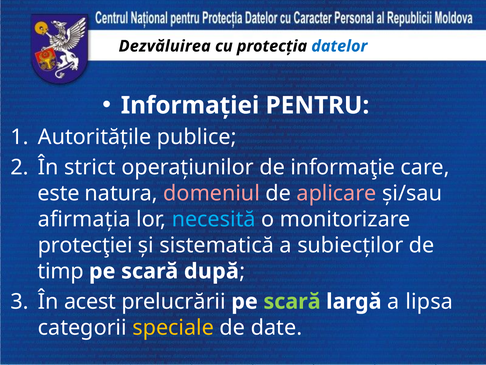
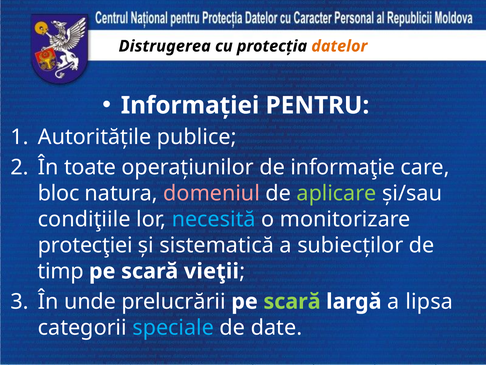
Dezvăluirea: Dezvăluirea -> Distrugerea
datelor colour: blue -> orange
strict: strict -> toate
este: este -> bloc
aplicare colour: pink -> light green
afirmația: afirmația -> condiţiile
după: după -> vieţii
acest: acest -> unde
speciale colour: yellow -> light blue
